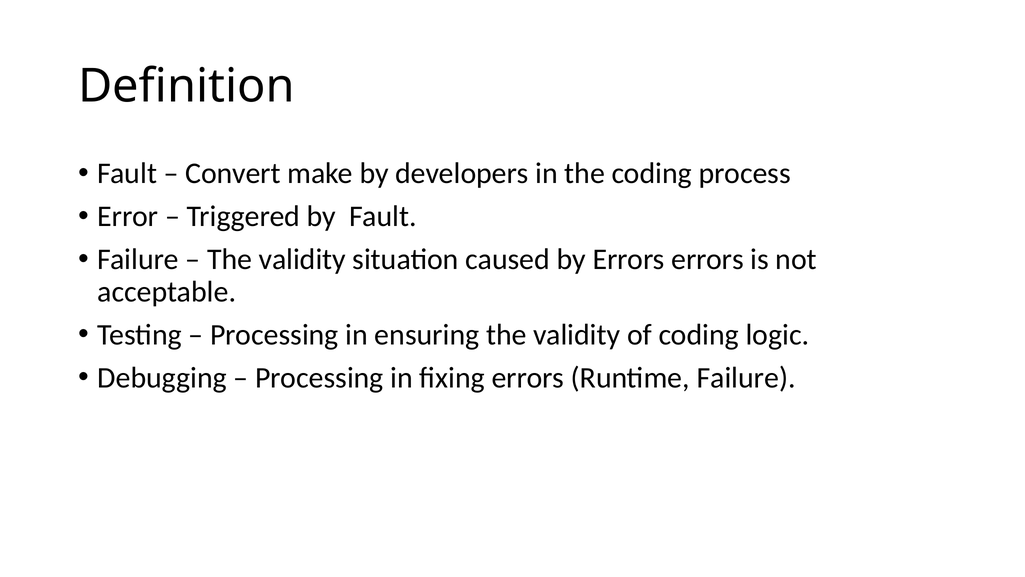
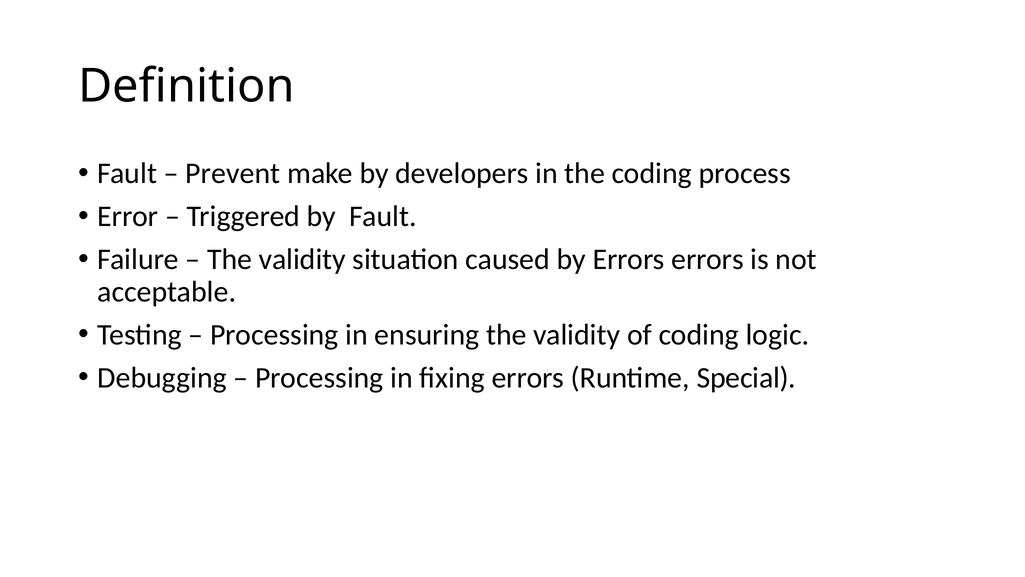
Convert: Convert -> Prevent
Runtime Failure: Failure -> Special
